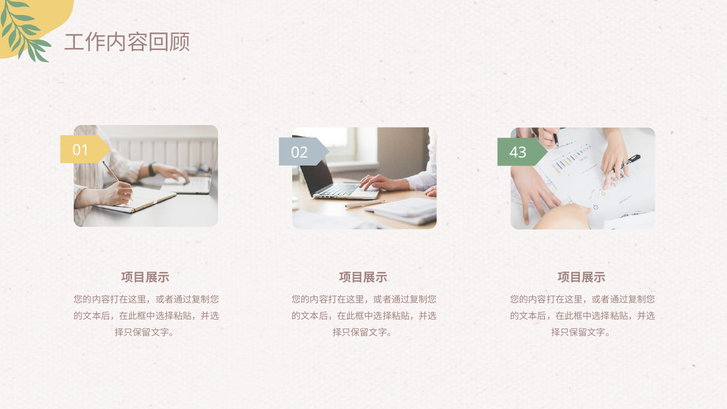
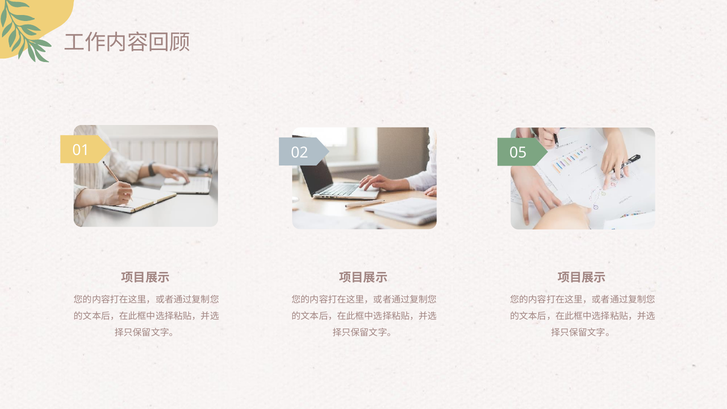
43: 43 -> 05
